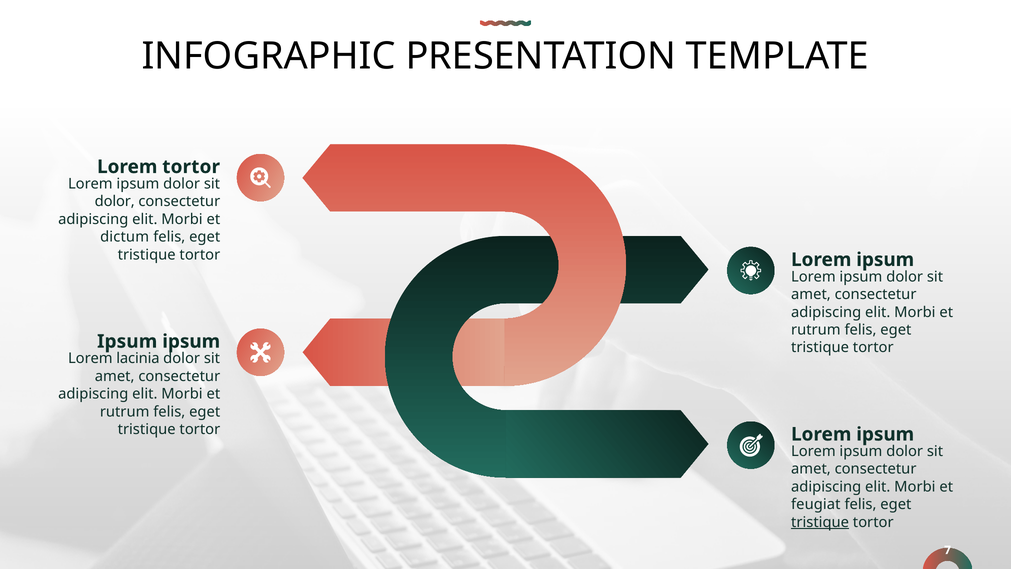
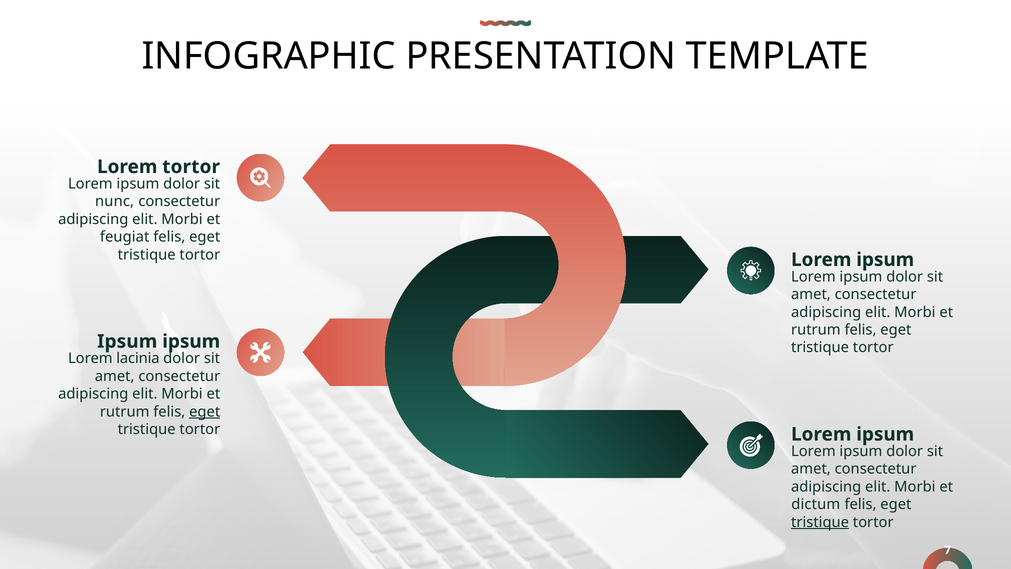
dolor at (115, 202): dolor -> nunc
dictum: dictum -> feugiat
eget at (205, 411) underline: none -> present
feugiat: feugiat -> dictum
